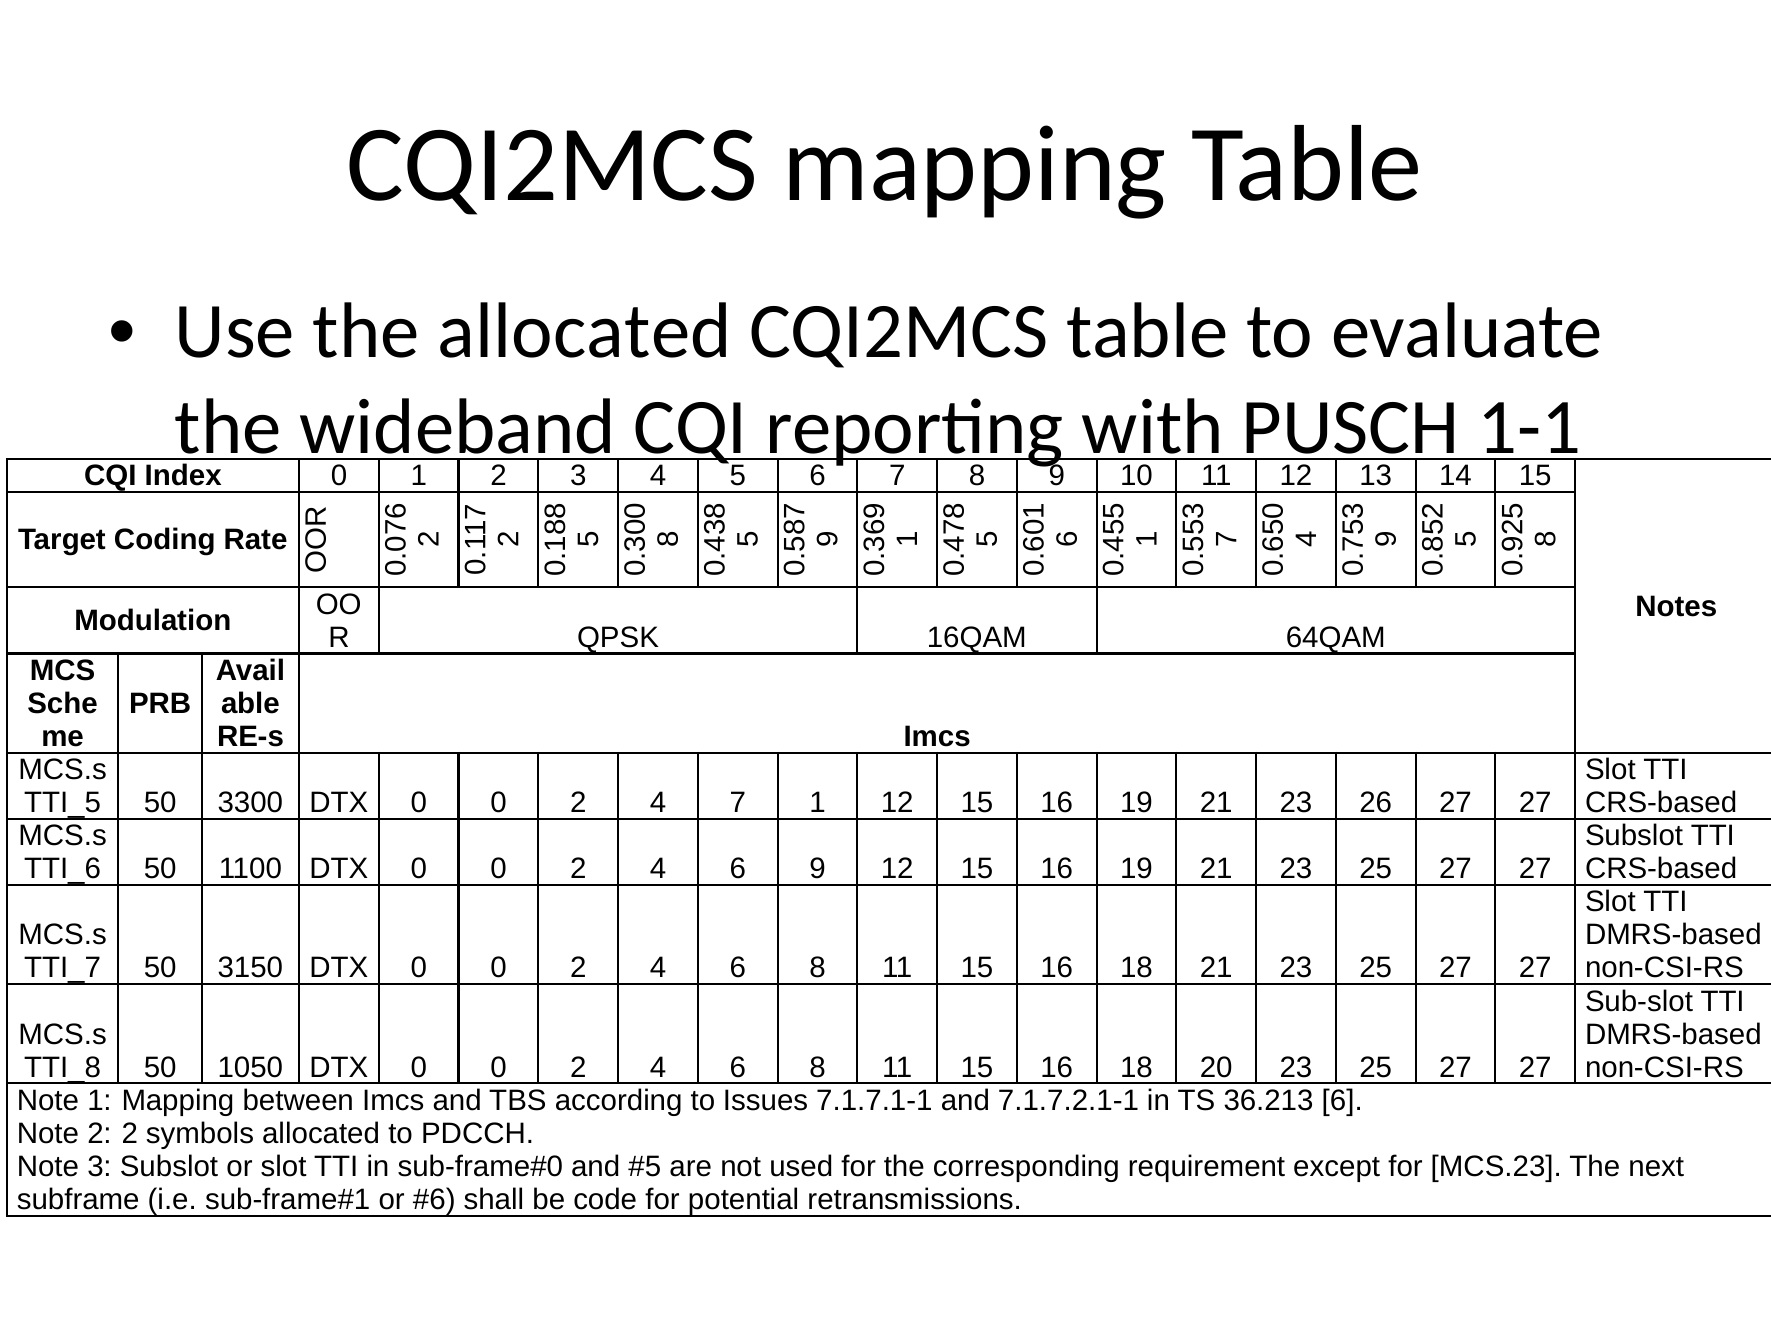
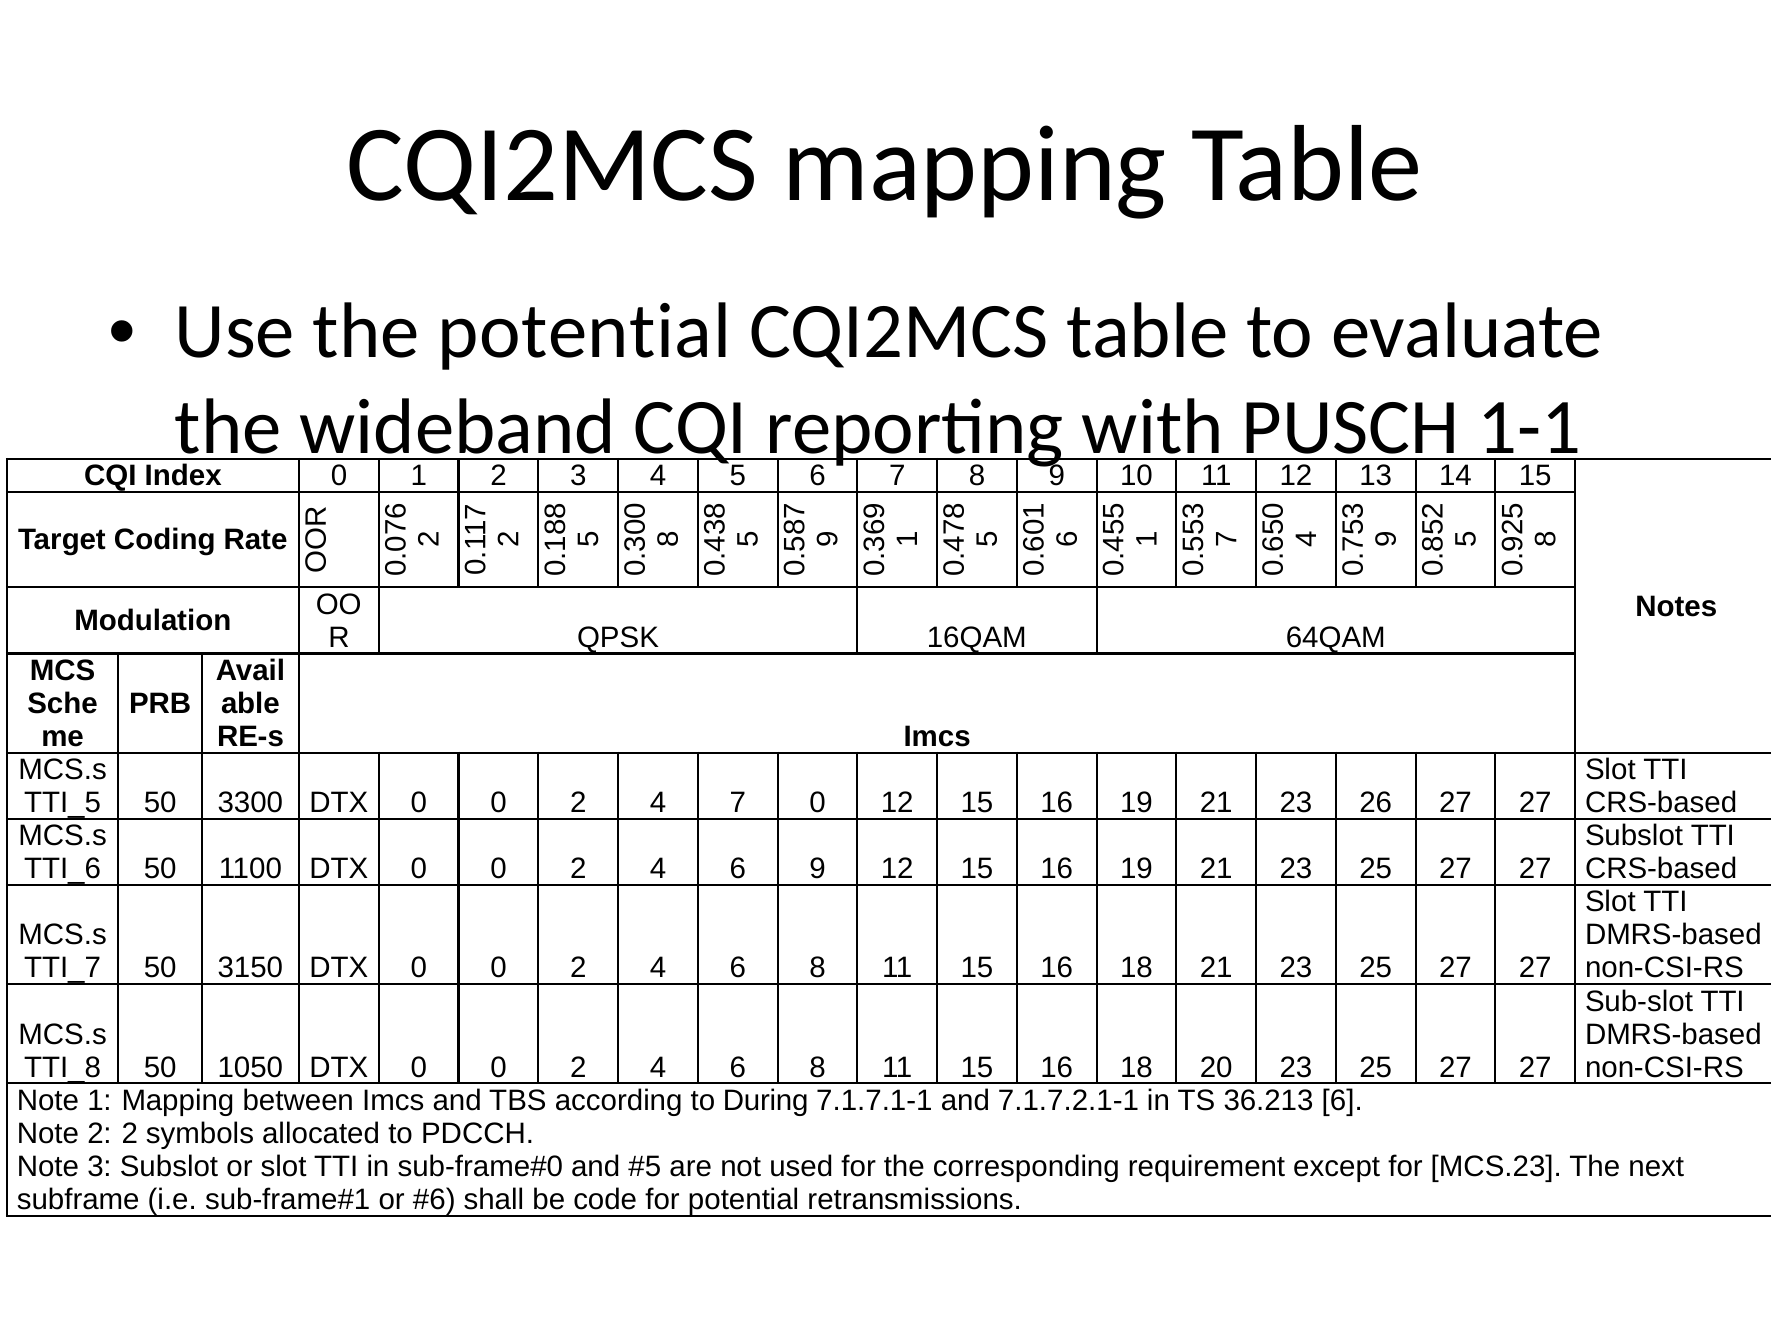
the allocated: allocated -> potential
4 7 1: 1 -> 0
Issues: Issues -> During
